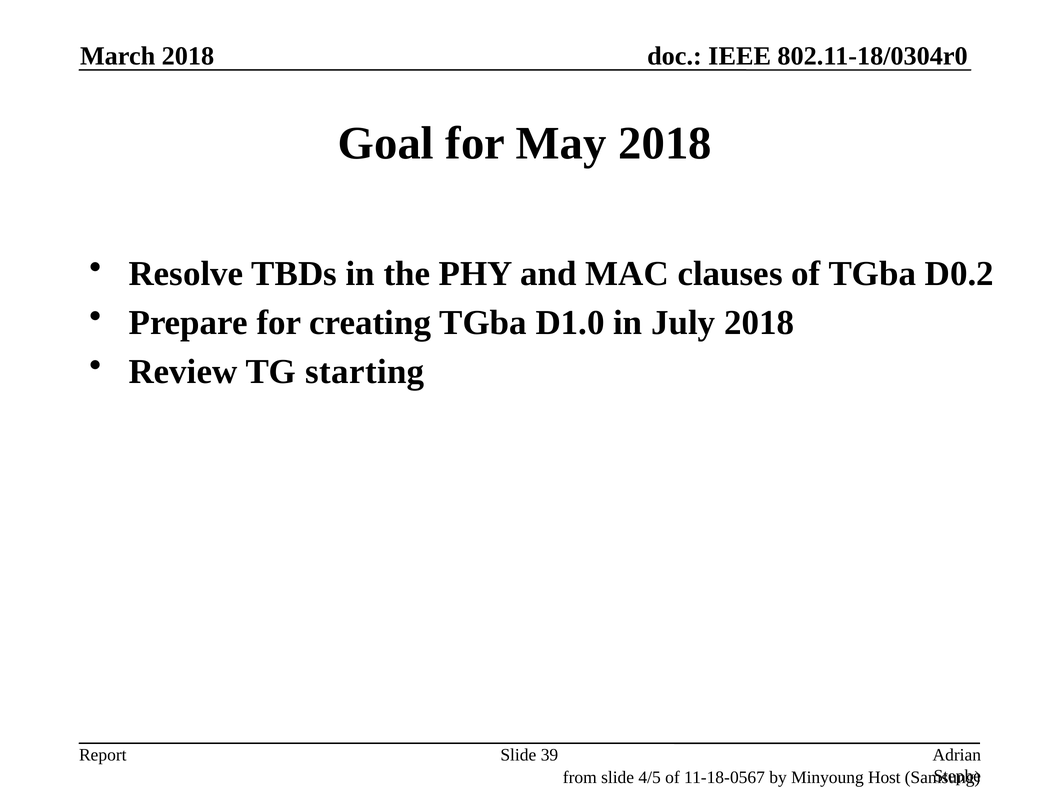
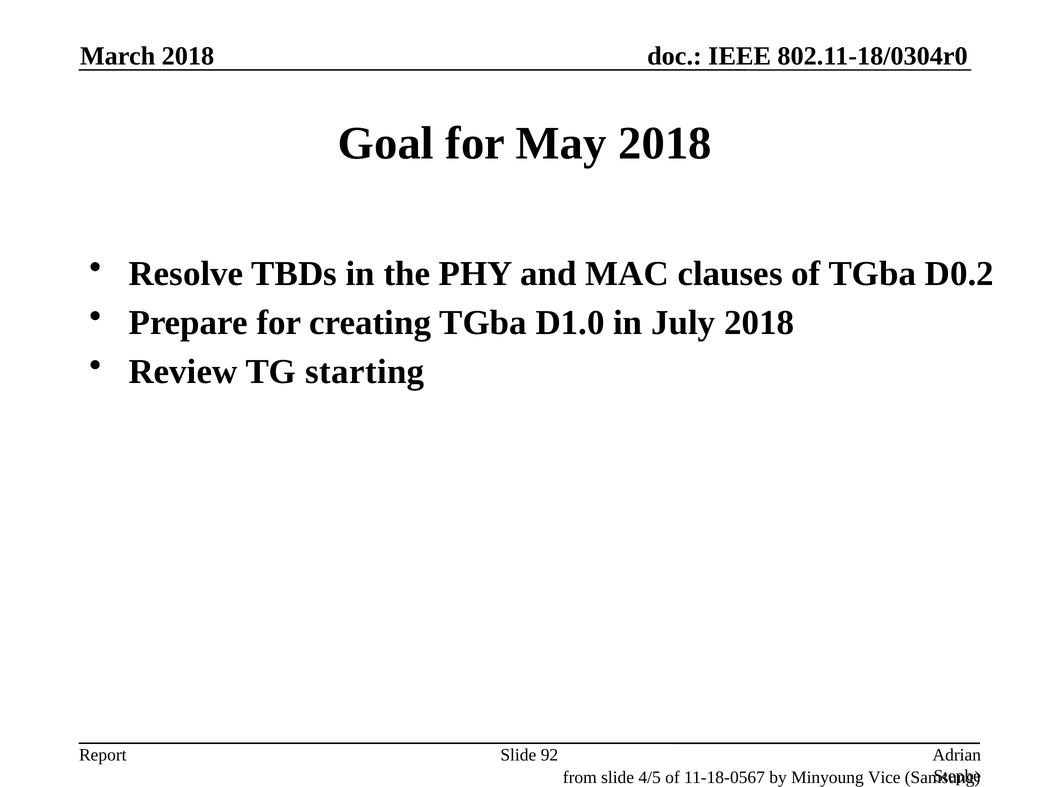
39: 39 -> 92
Host: Host -> Vice
